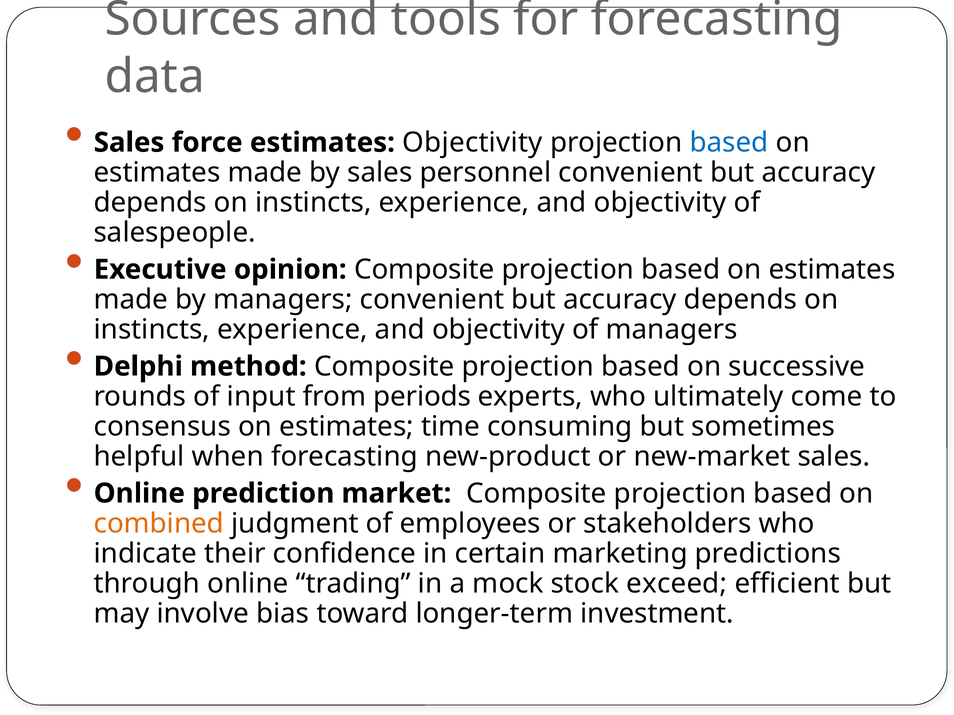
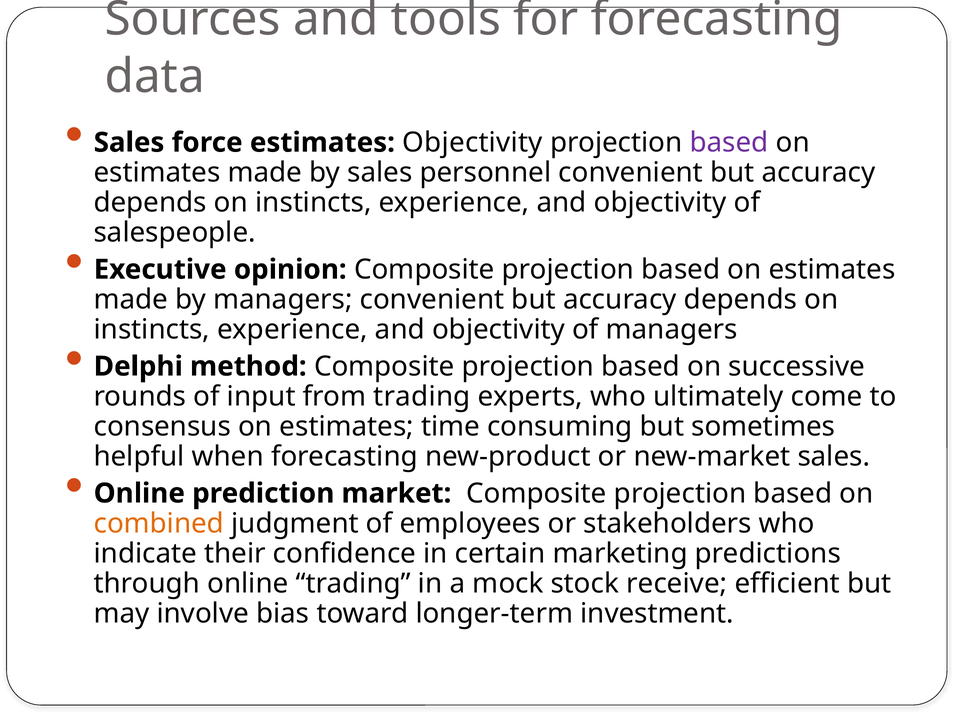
based at (729, 143) colour: blue -> purple
from periods: periods -> trading
exceed: exceed -> receive
